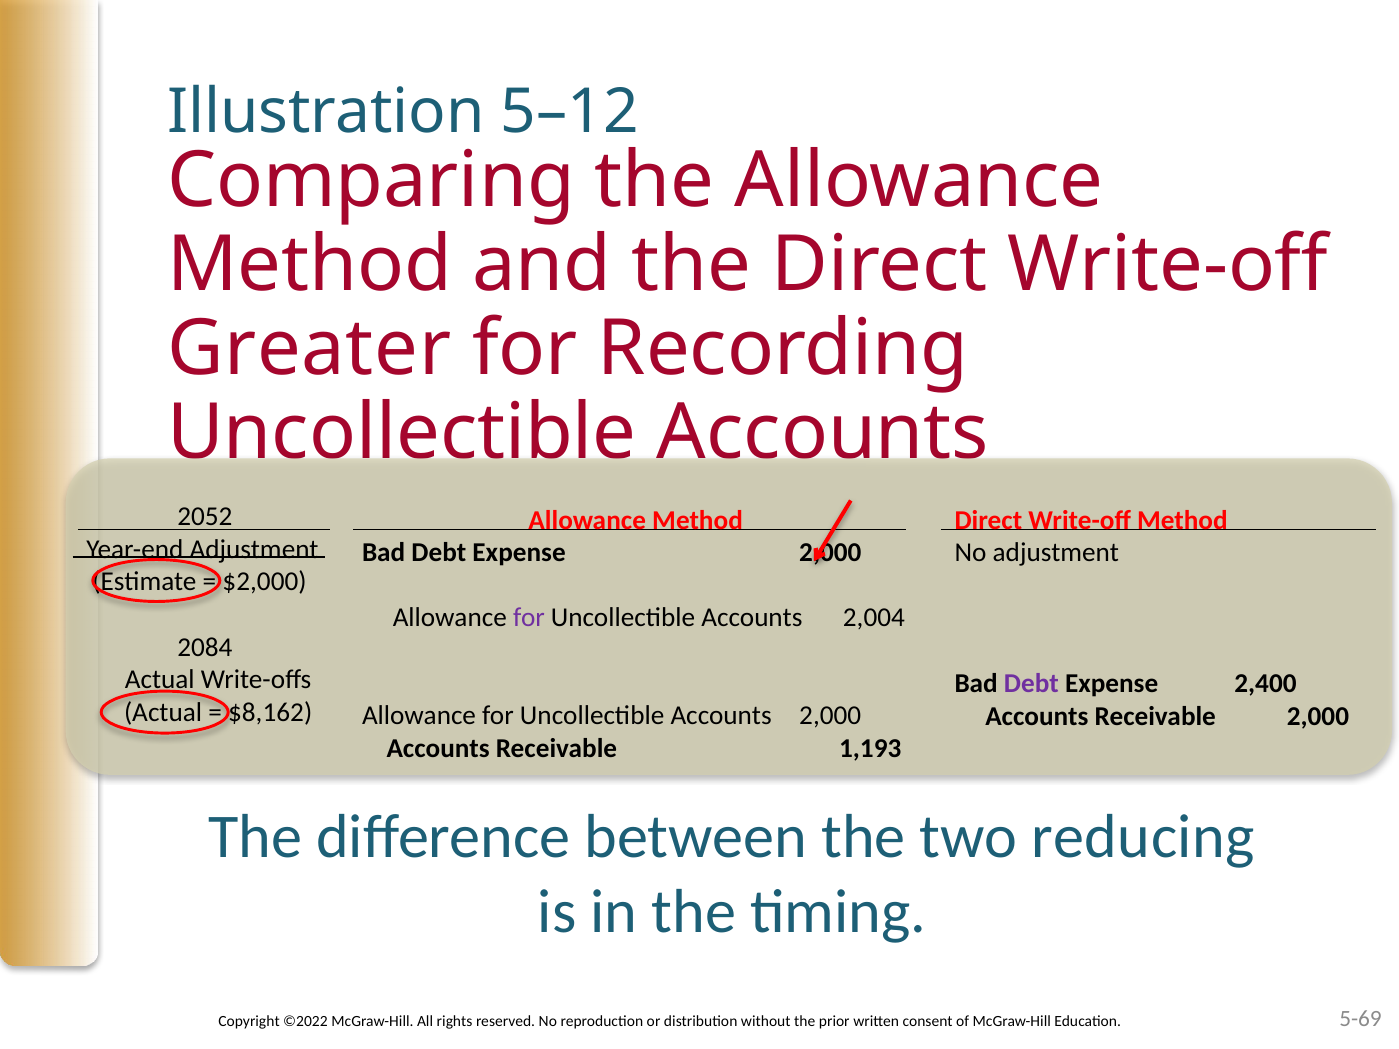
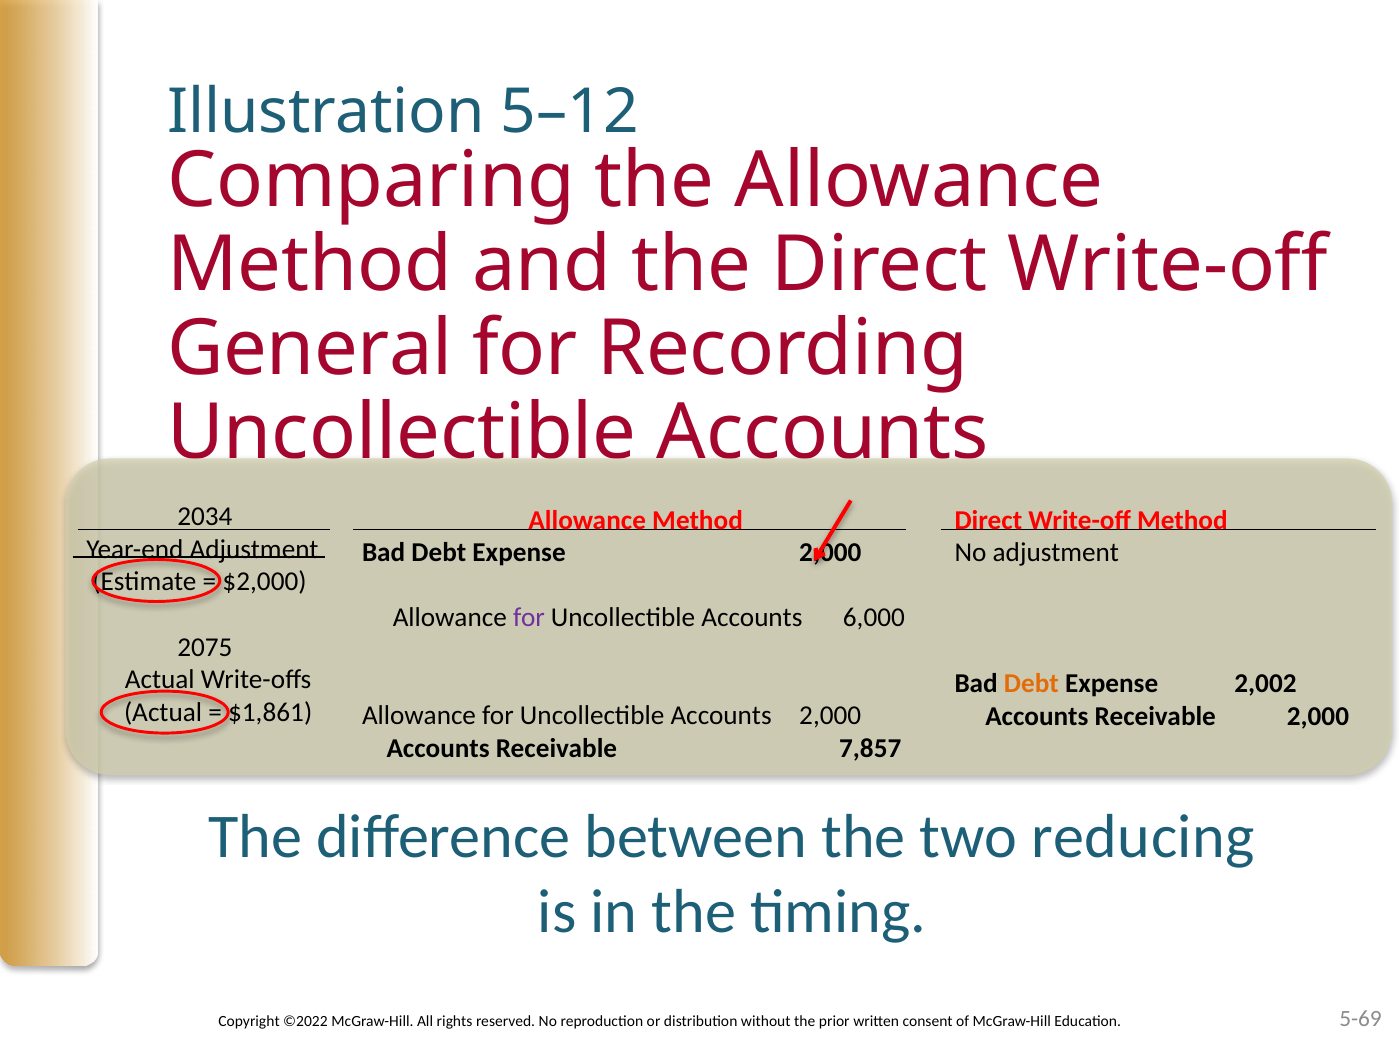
Greater: Greater -> General
2052: 2052 -> 2034
2,004: 2,004 -> 6,000
2084: 2084 -> 2075
Debt at (1031, 684) colour: purple -> orange
2,400: 2,400 -> 2,002
$8,162: $8,162 -> $1,861
1,193: 1,193 -> 7,857
